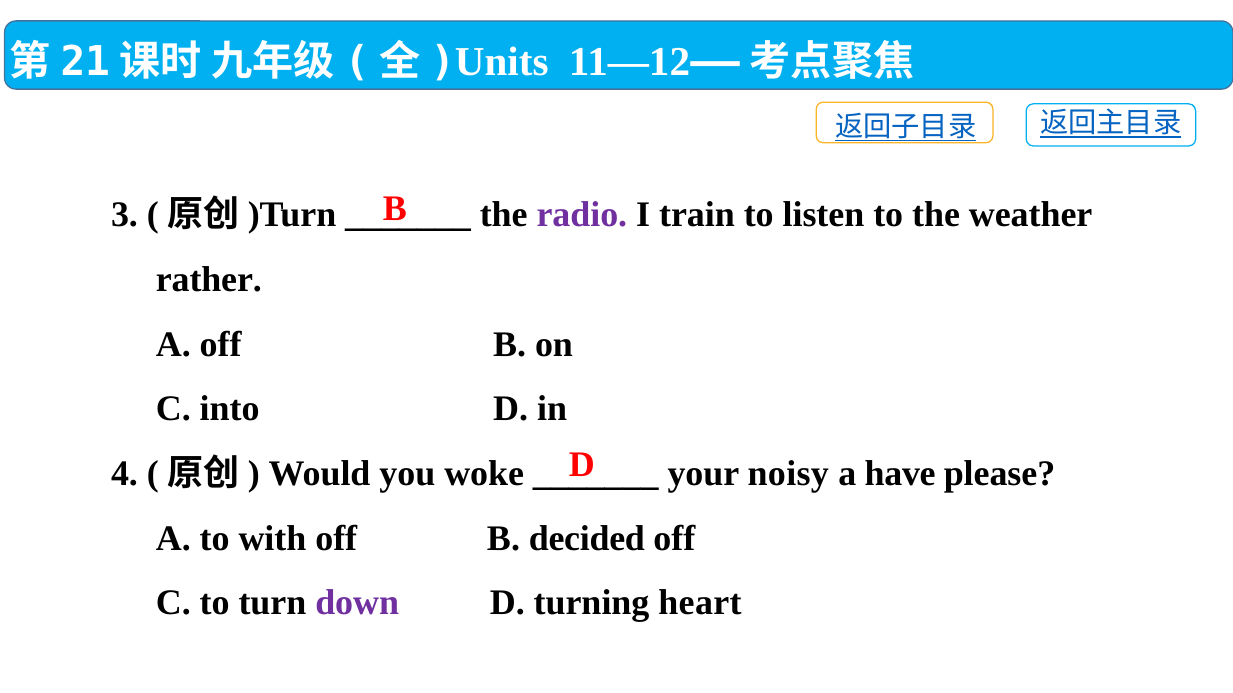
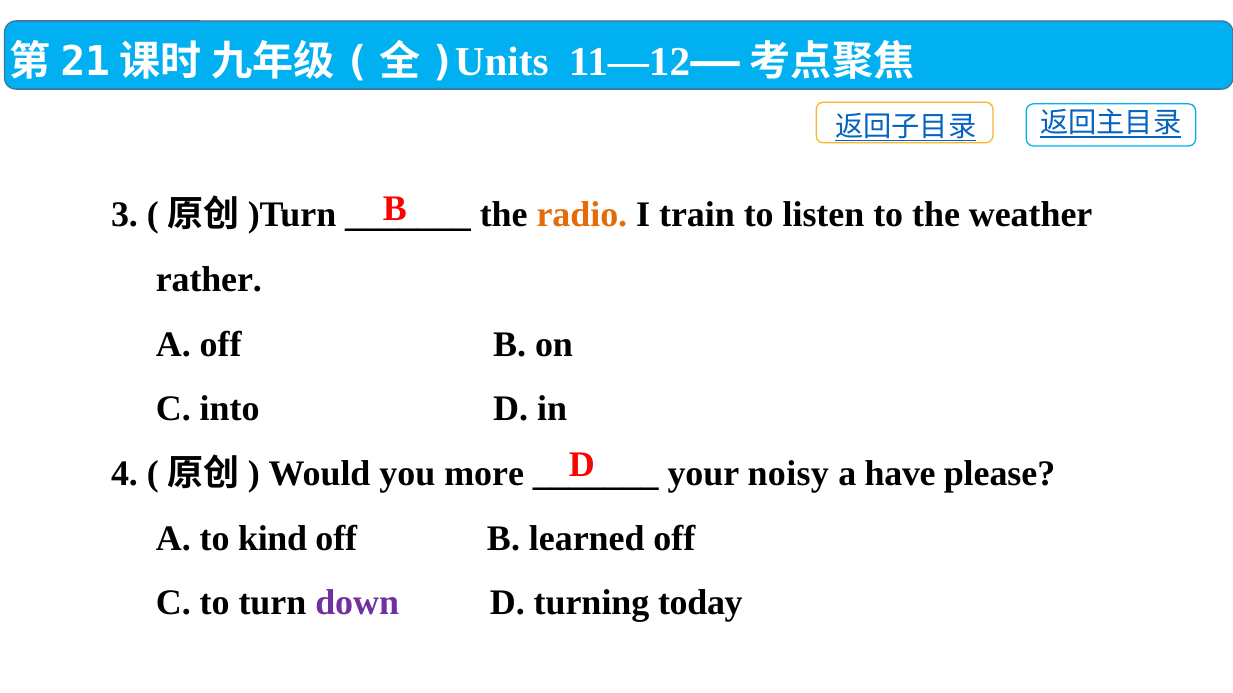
radio colour: purple -> orange
woke: woke -> more
with: with -> kind
decided: decided -> learned
heart: heart -> today
